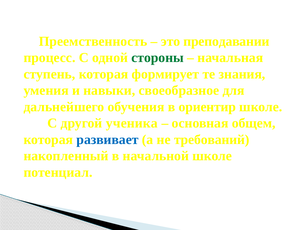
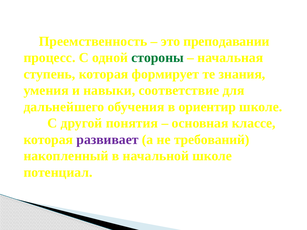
своеобразное: своеобразное -> соответствие
ученика: ученика -> понятия
общем: общем -> классе
развивает colour: blue -> purple
